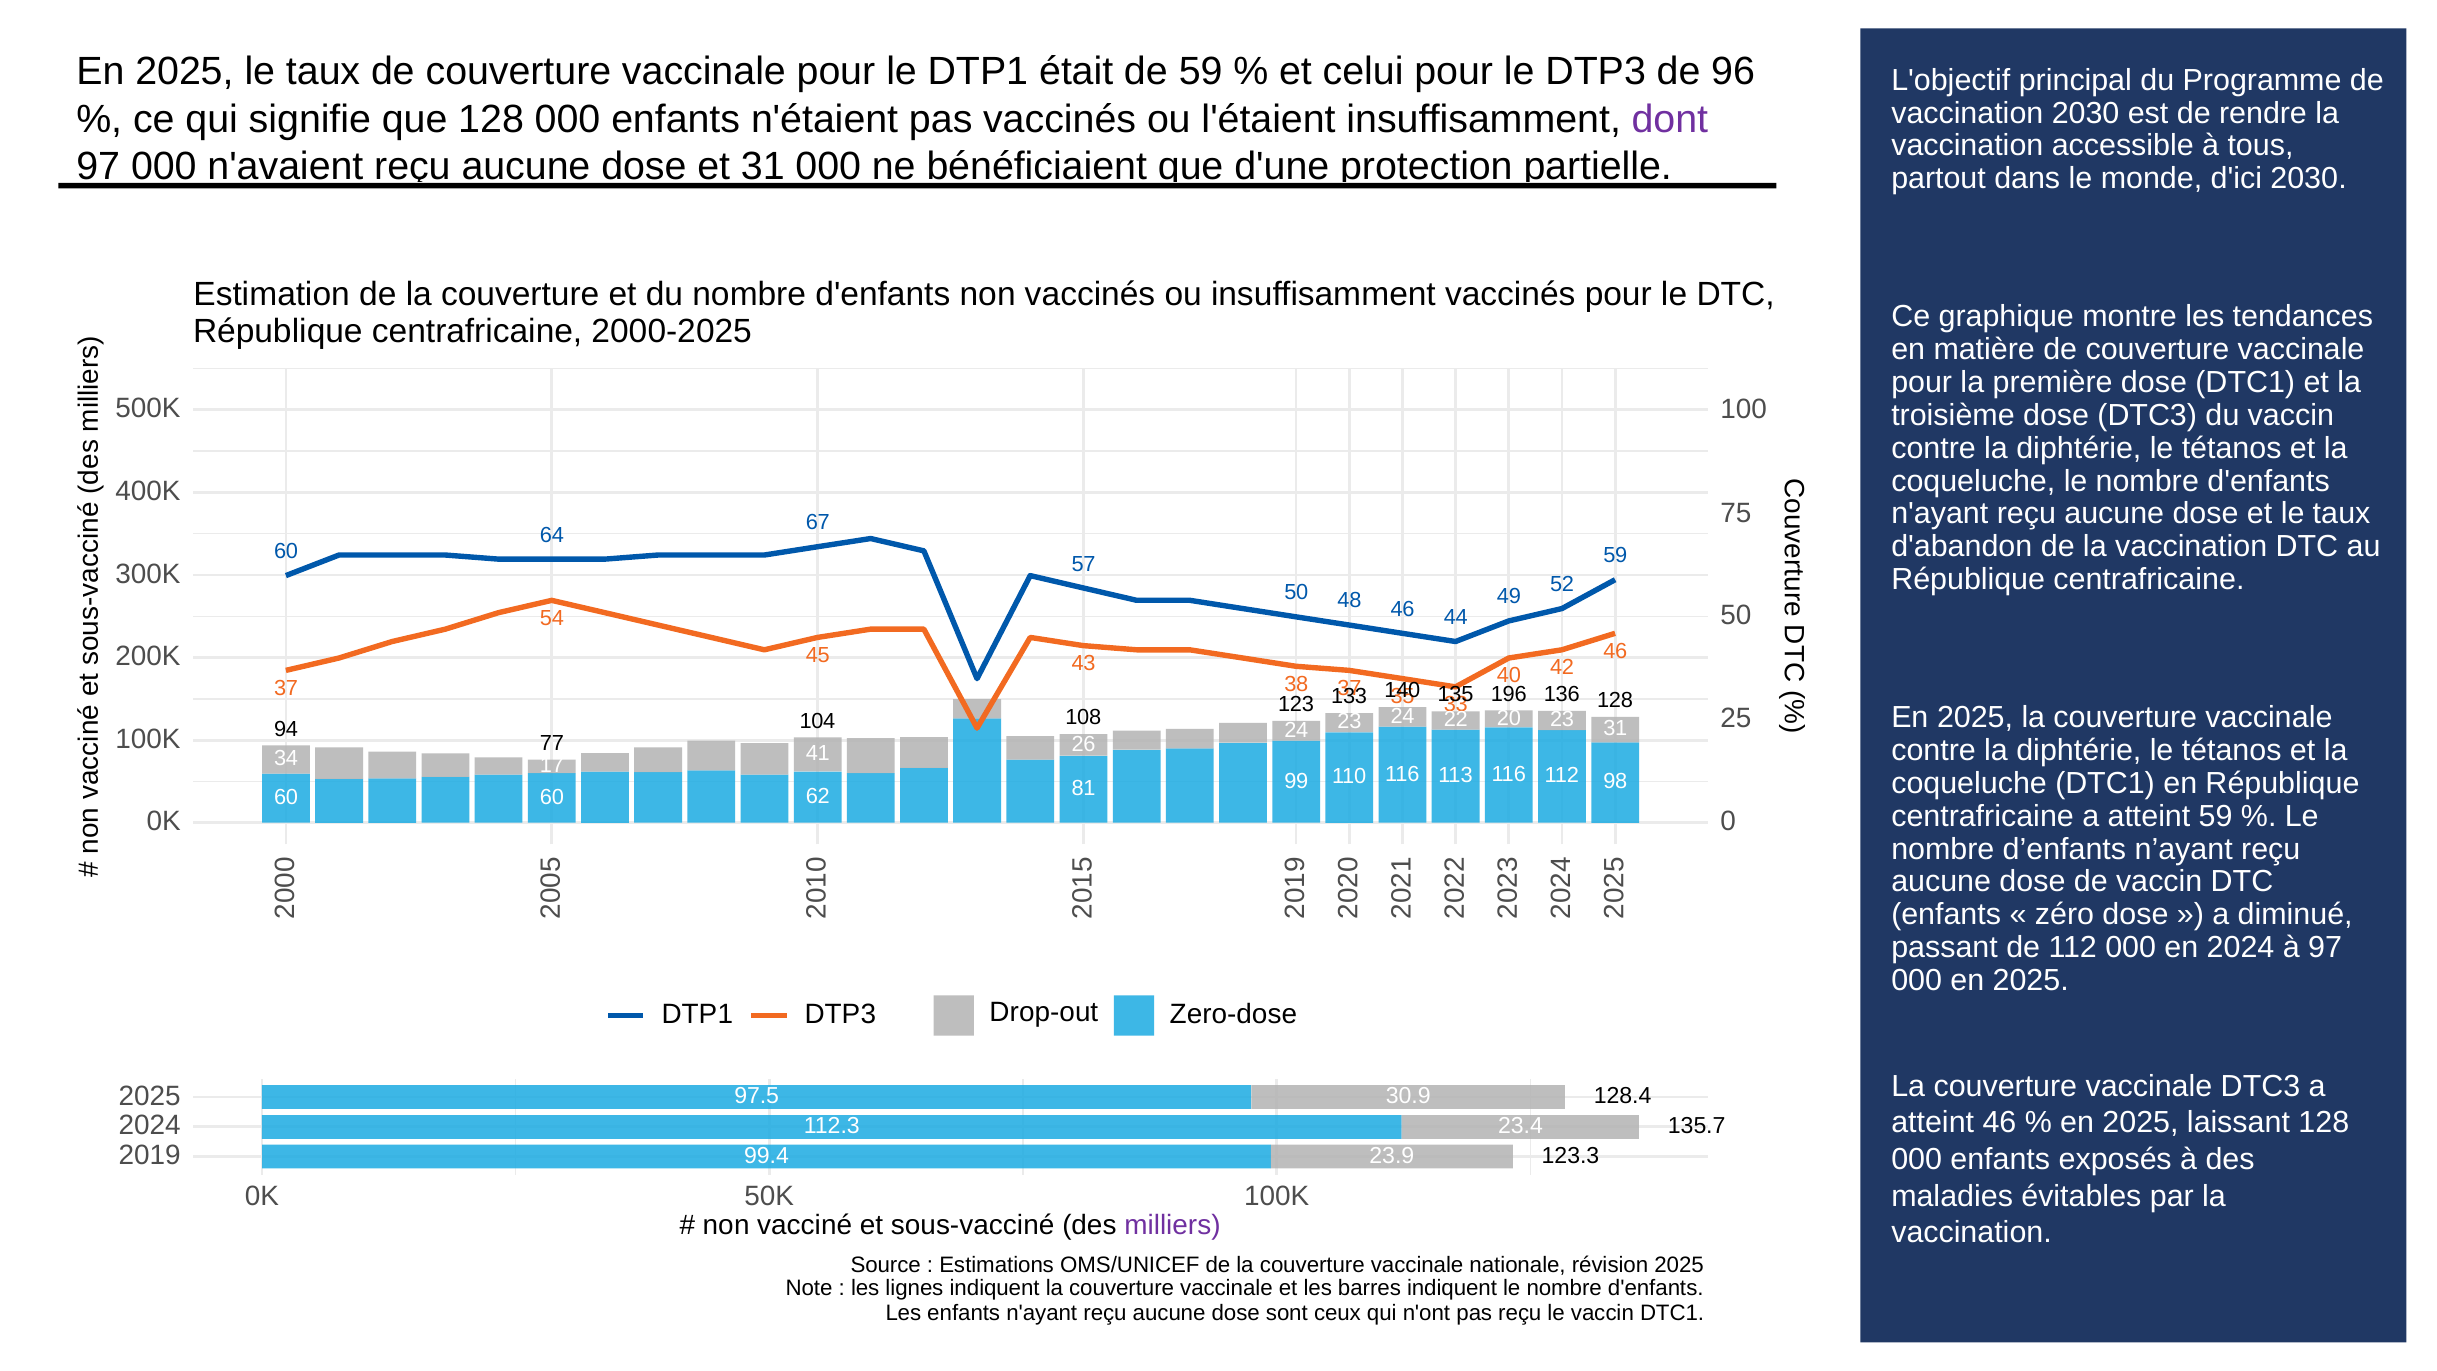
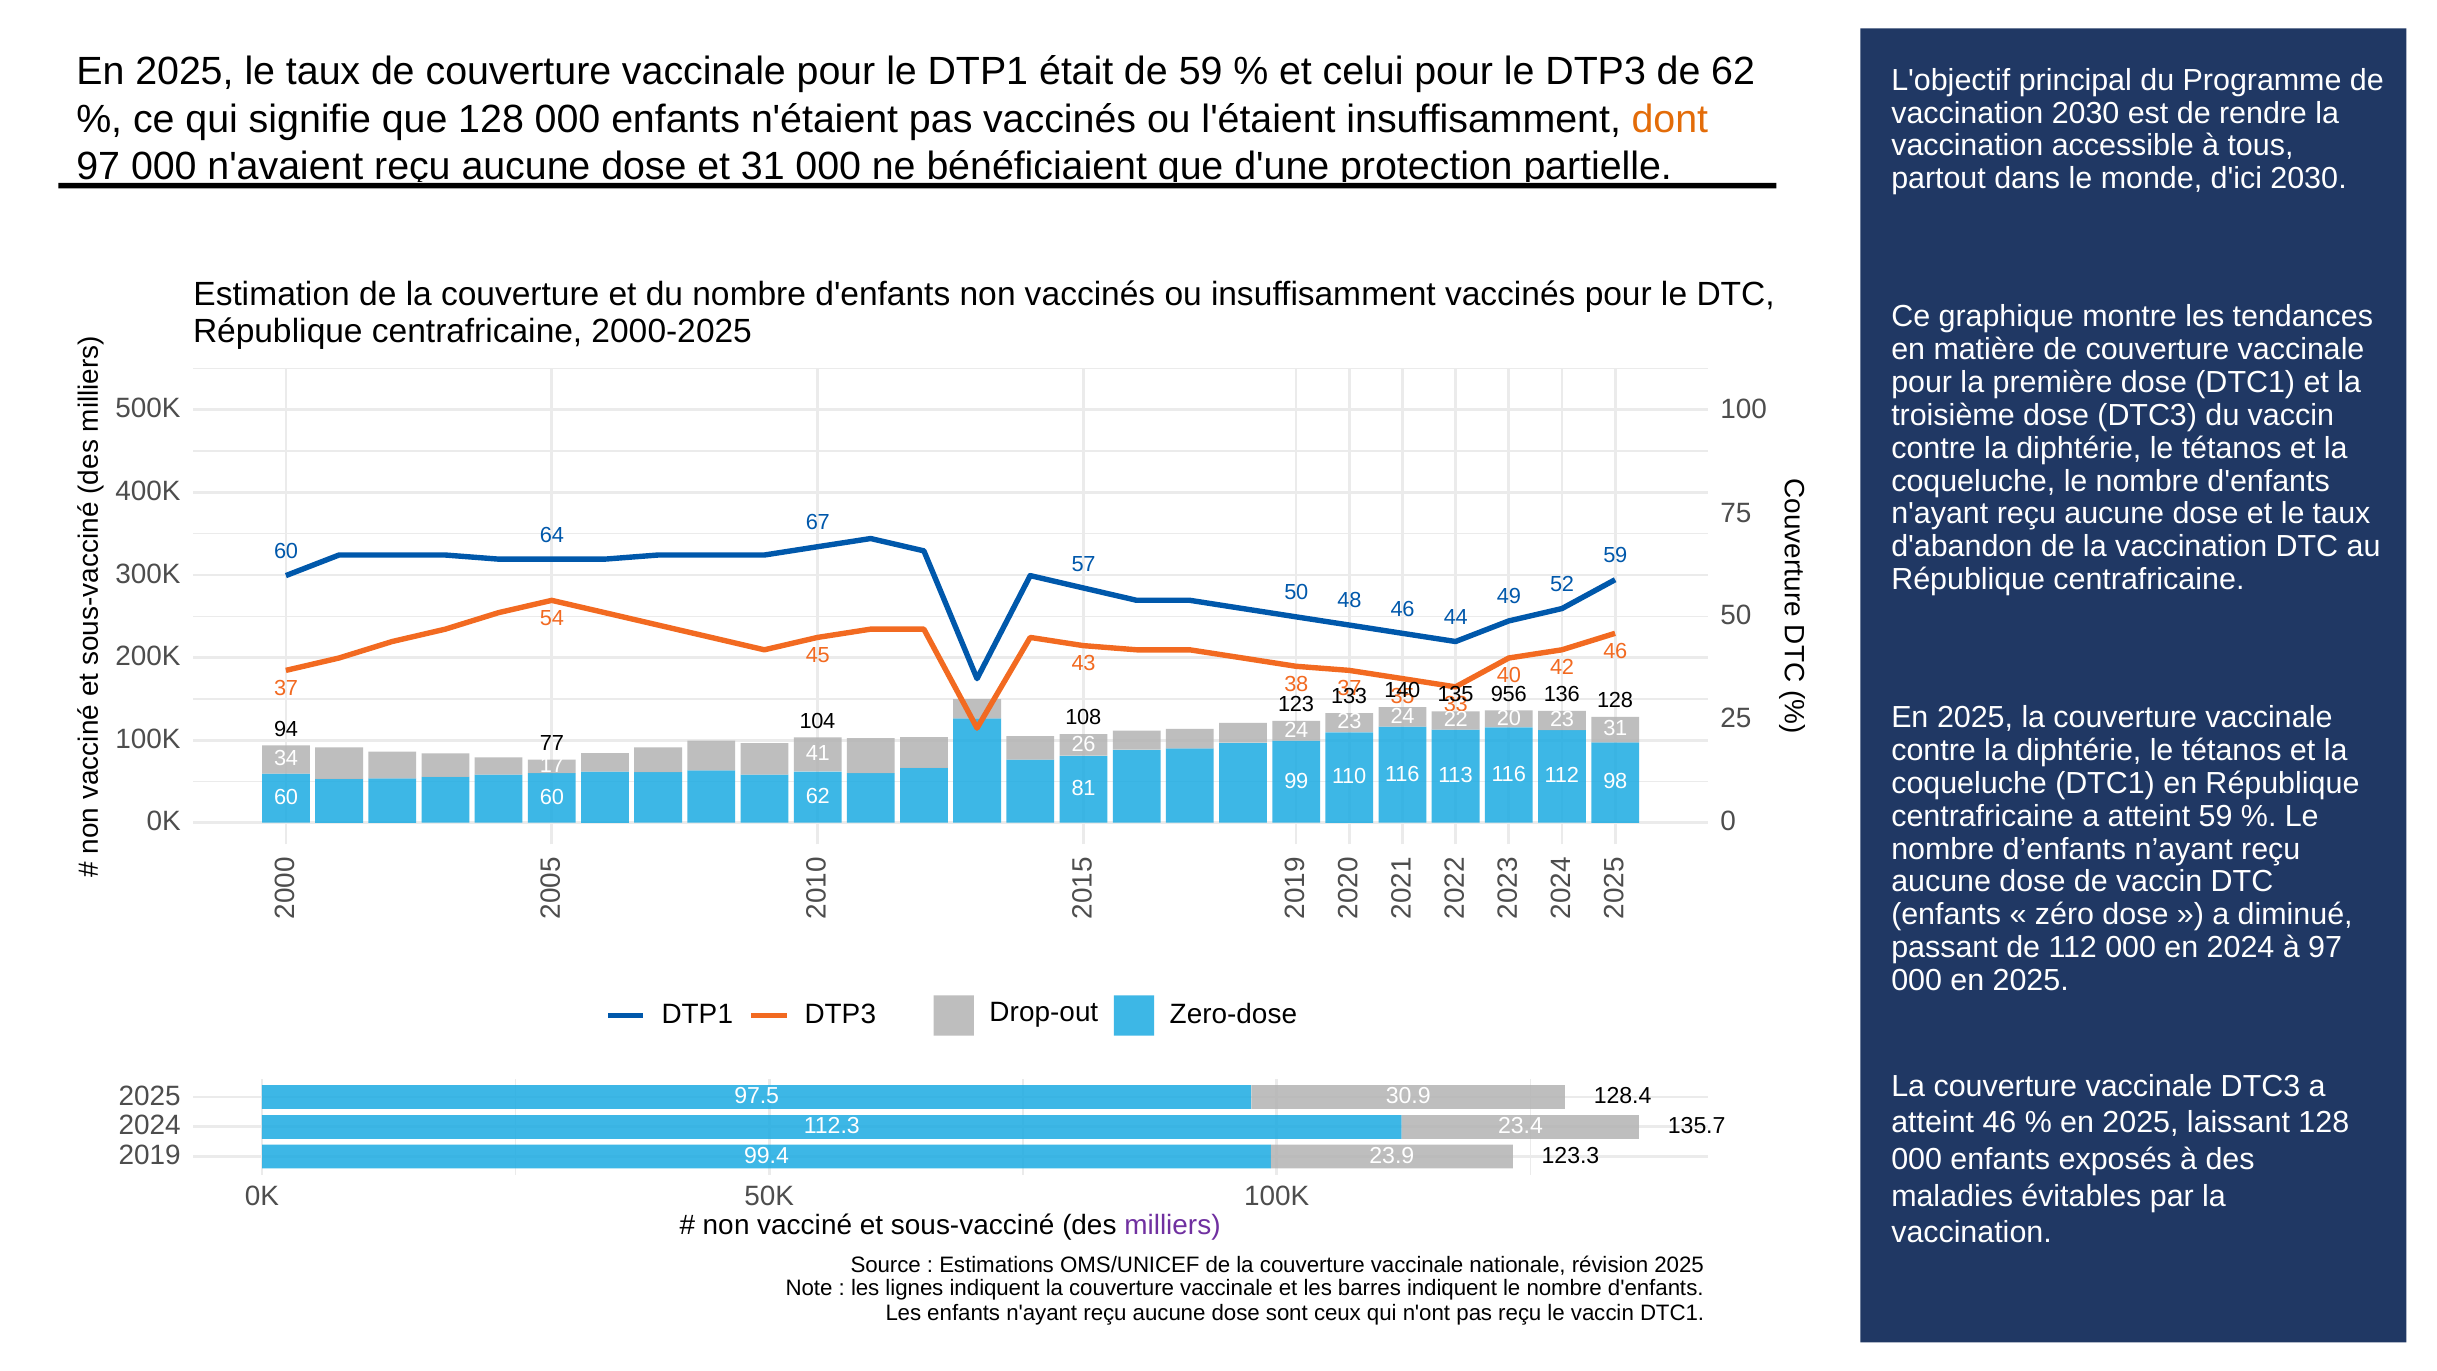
de 96: 96 -> 62
dont colour: purple -> orange
196: 196 -> 956
